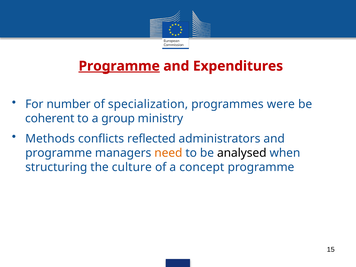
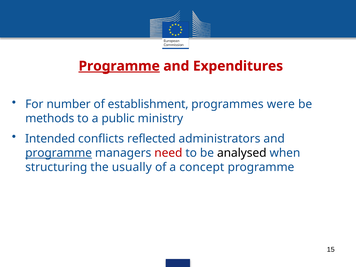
specialization: specialization -> establishment
coherent: coherent -> methods
group: group -> public
Methods: Methods -> Intended
programme at (59, 153) underline: none -> present
need colour: orange -> red
culture: culture -> usually
